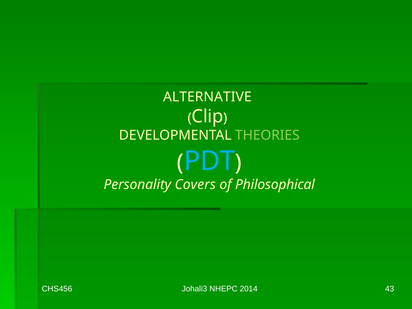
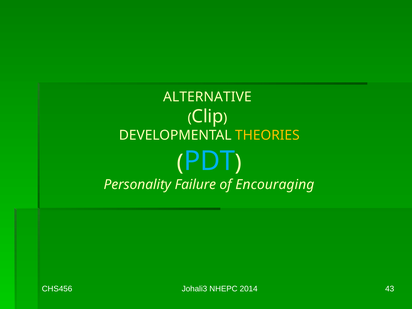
THEORIES colour: light green -> yellow
Covers: Covers -> Failure
Philosophical: Philosophical -> Encouraging
